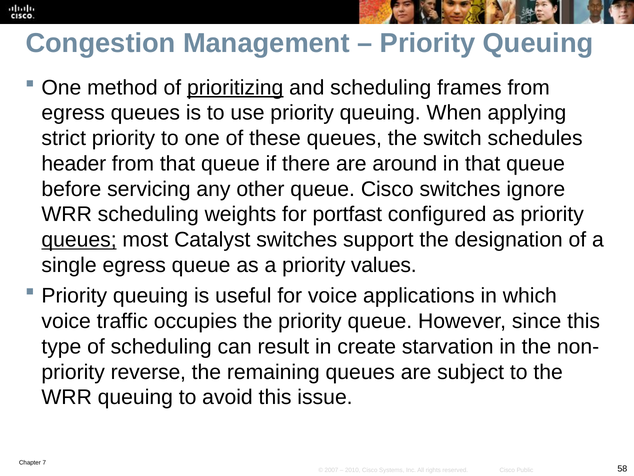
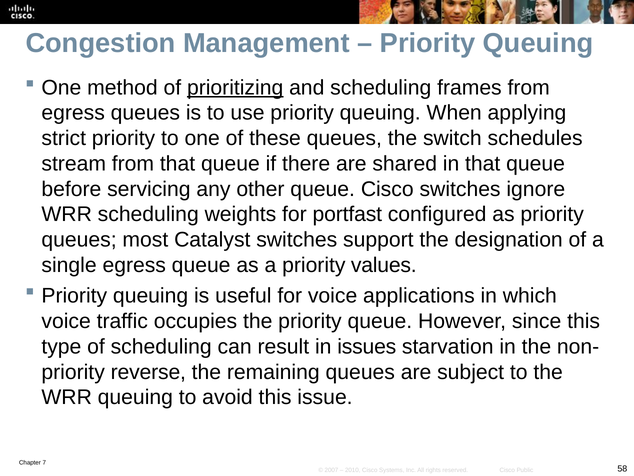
header: header -> stream
around: around -> shared
queues at (79, 240) underline: present -> none
create: create -> issues
